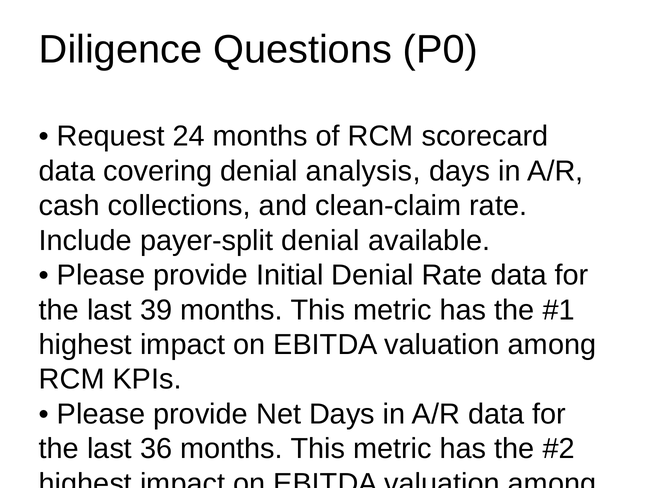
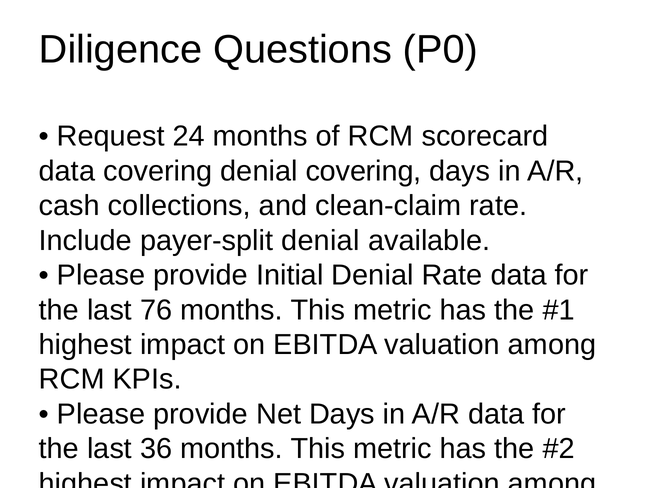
denial analysis: analysis -> covering
39: 39 -> 76
